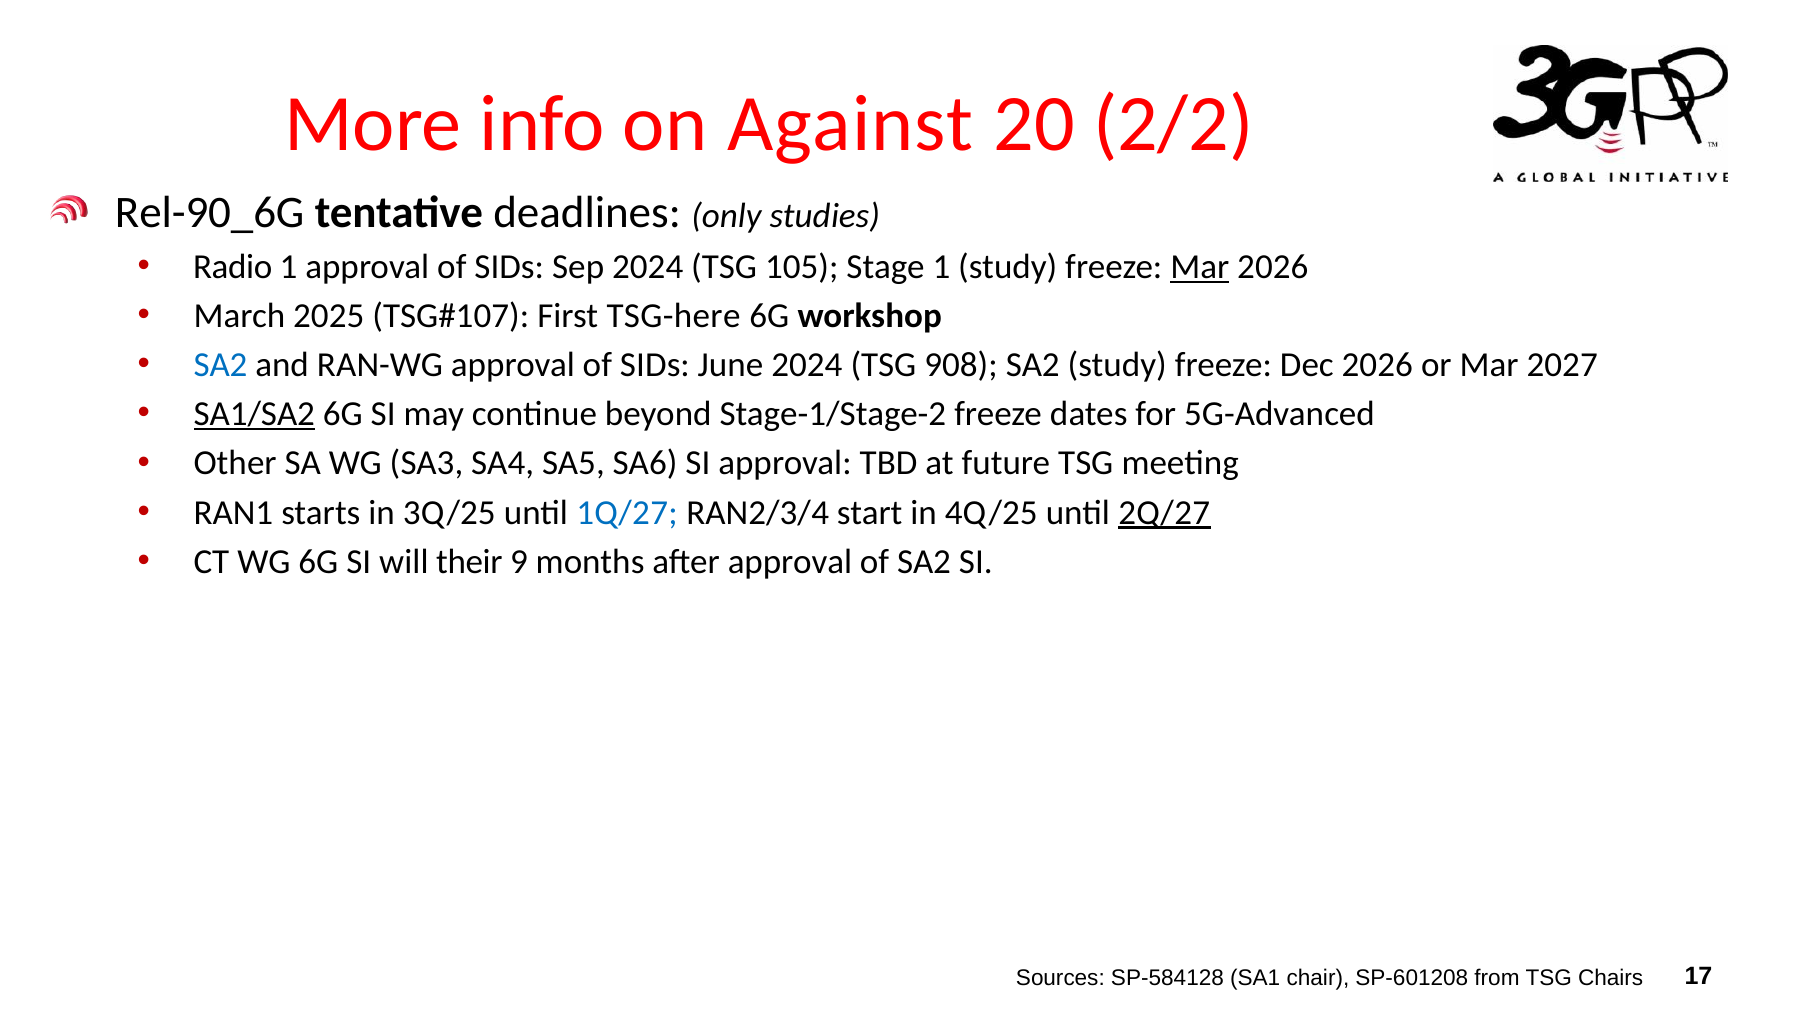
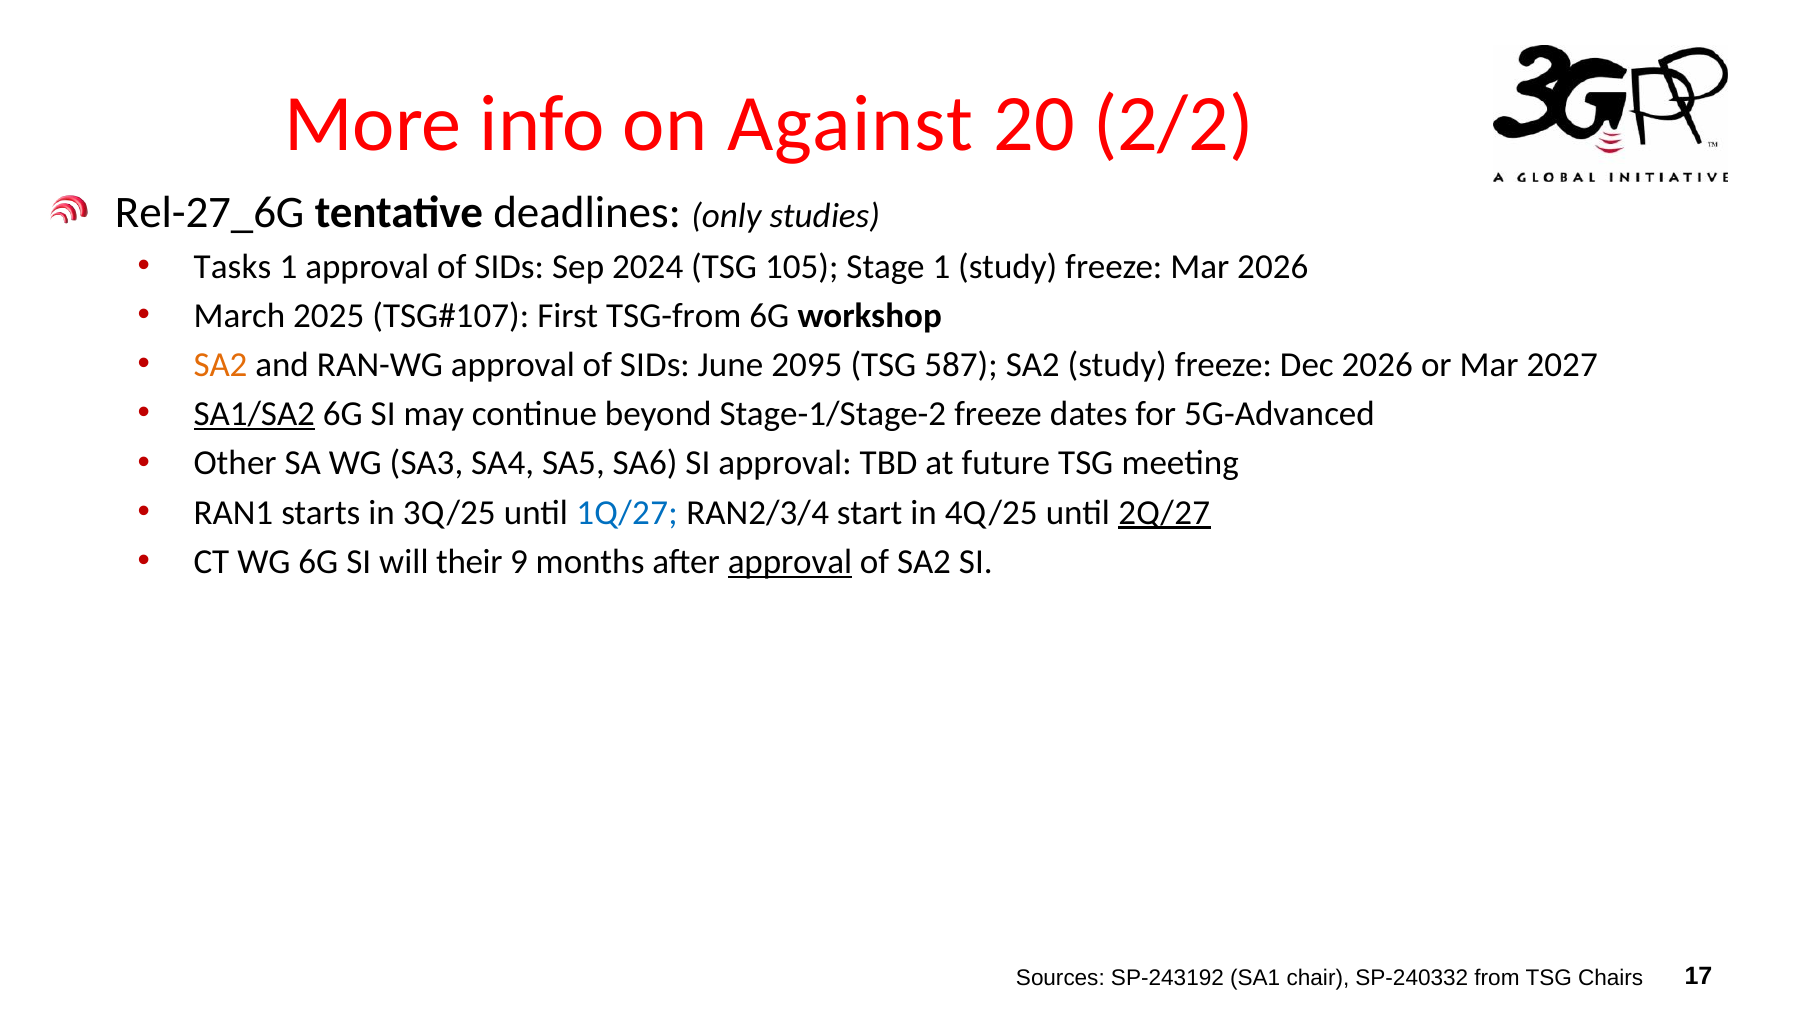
Rel-90_6G: Rel-90_6G -> Rel-27_6G
Radio: Radio -> Tasks
Mar at (1200, 267) underline: present -> none
TSG-here: TSG-here -> TSG-from
SA2 at (221, 365) colour: blue -> orange
June 2024: 2024 -> 2095
908: 908 -> 587
approval at (790, 562) underline: none -> present
SP-584128: SP-584128 -> SP-243192
SP-601208: SP-601208 -> SP-240332
